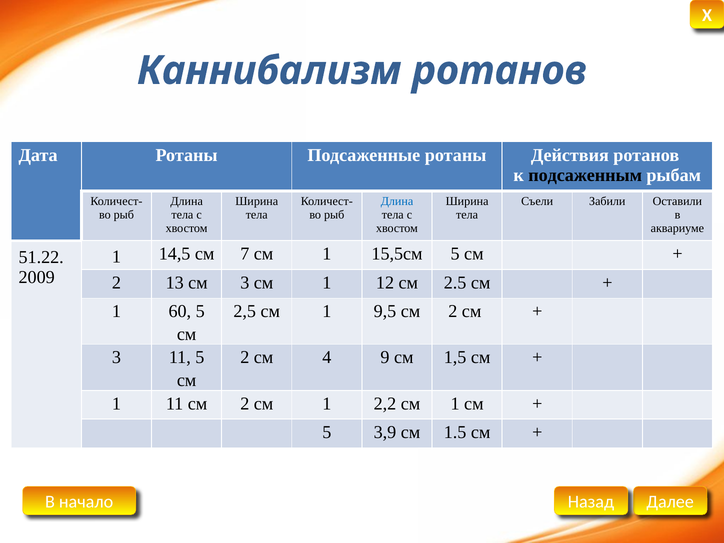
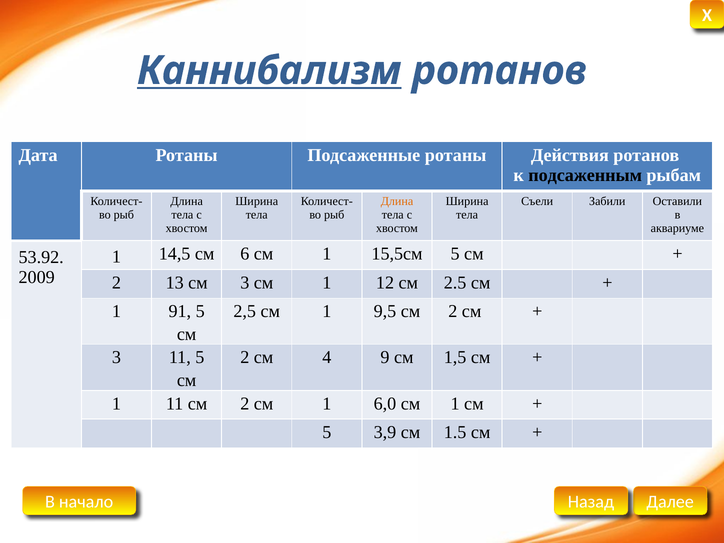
Каннибализм underline: none -> present
Длина at (397, 201) colour: blue -> orange
7: 7 -> 6
51.22: 51.22 -> 53.92
60: 60 -> 91
2,2: 2,2 -> 6,0
